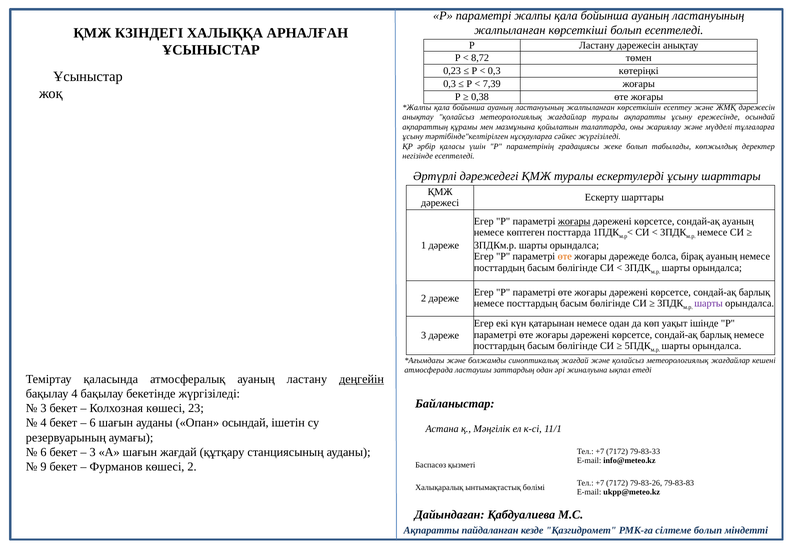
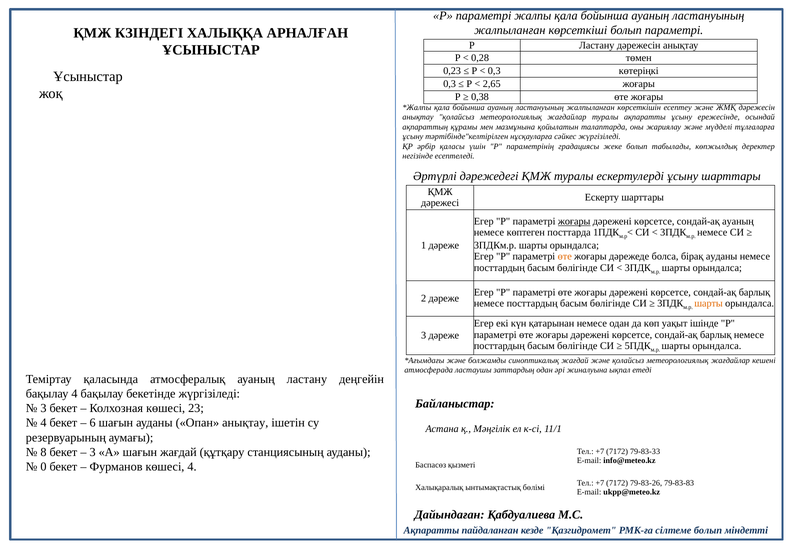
болып есептеледі: есептеледі -> параметрі
8,72: 8,72 -> 0,28
7,39: 7,39 -> 2,65
бірақ ауаның: ауаның -> ауданы
шарты at (709, 303) colour: purple -> orange
деңгейін underline: present -> none
Опан осындай: осындай -> анықтау
6 at (43, 452): 6 -> 8
9: 9 -> 0
көшесі 2: 2 -> 4
